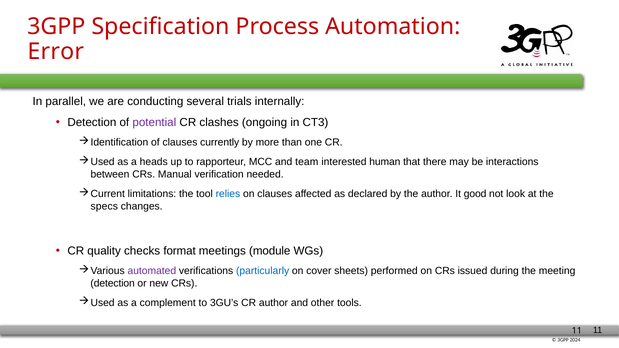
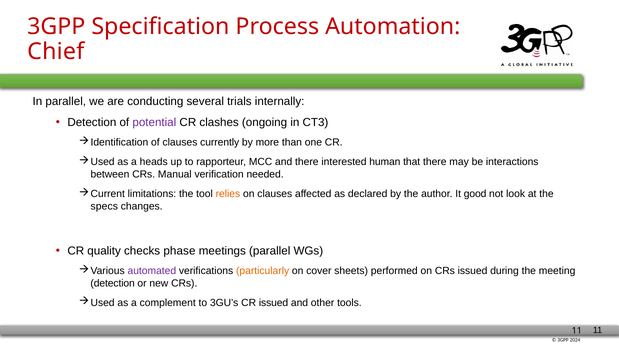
Error: Error -> Chief
and team: team -> there
relies colour: blue -> orange
format: format -> phase
meetings module: module -> parallel
particularly colour: blue -> orange
CR author: author -> issued
